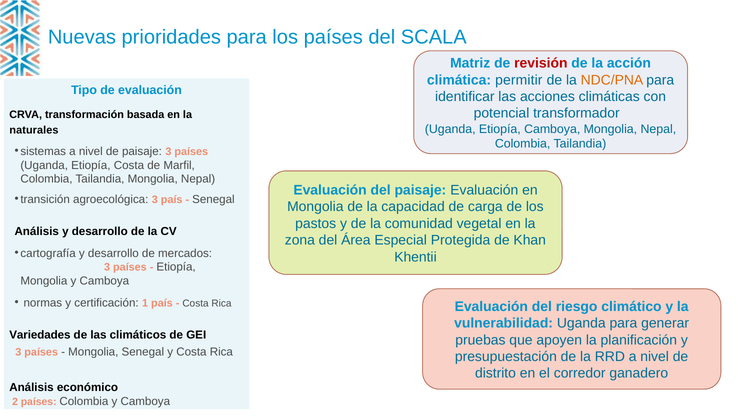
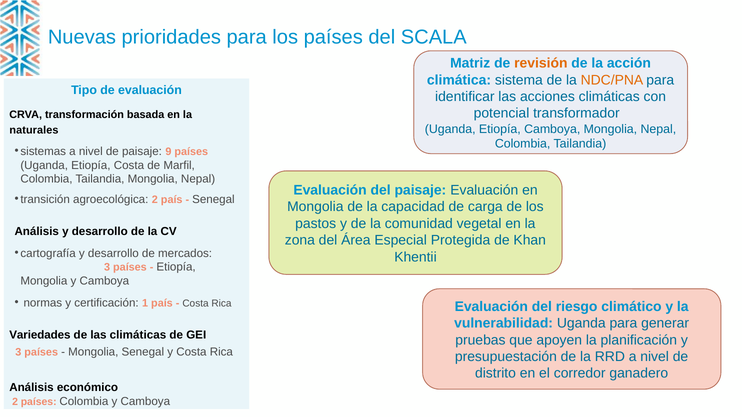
revisión colour: red -> orange
permitir: permitir -> sistema
paisaje 3: 3 -> 9
agroecológica 3: 3 -> 2
las climáticos: climáticos -> climáticas
